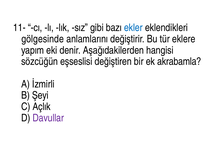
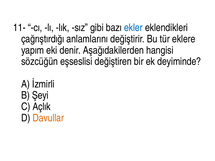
gölgesinde: gölgesinde -> çağrıştırdığı
akrabamla: akrabamla -> deyiminde
Davullar colour: purple -> orange
